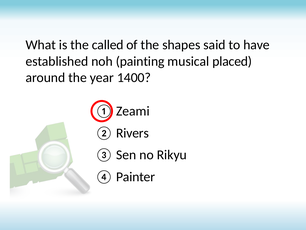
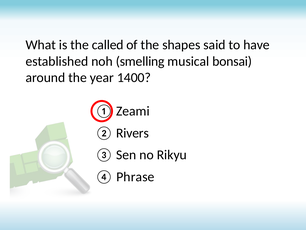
painting: painting -> smelling
placed: placed -> bonsai
Painter: Painter -> Phrase
